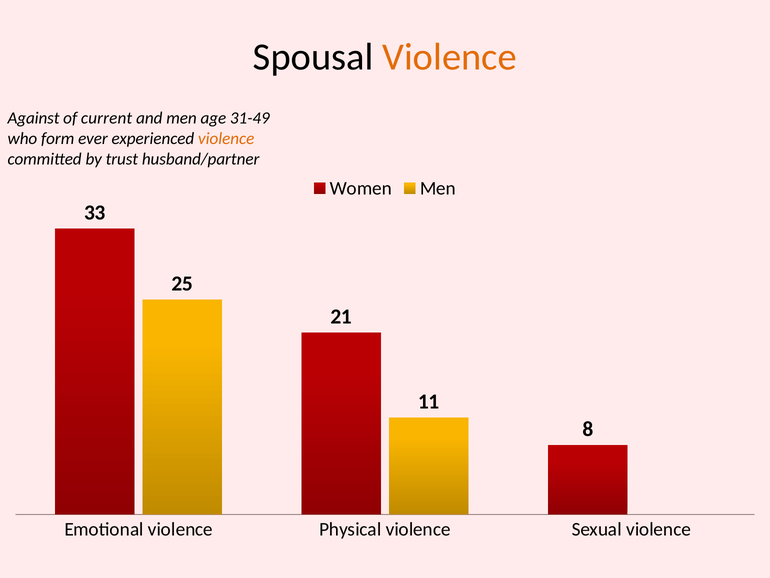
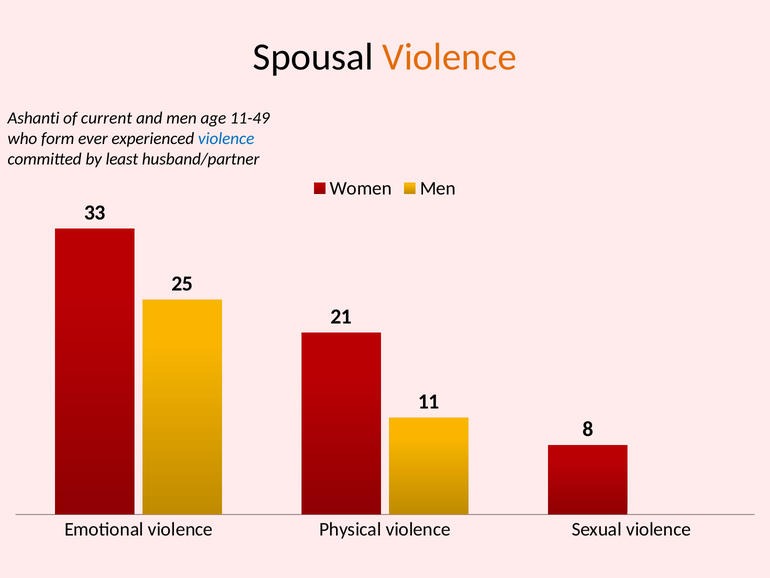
Against: Against -> Ashanti
31-49: 31-49 -> 11-49
violence at (226, 138) colour: orange -> blue
trust: trust -> least
